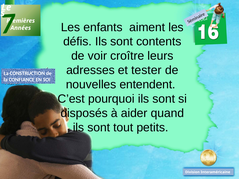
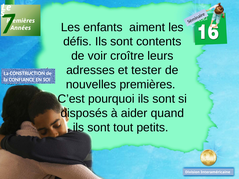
nouvelles entendent: entendent -> premières
